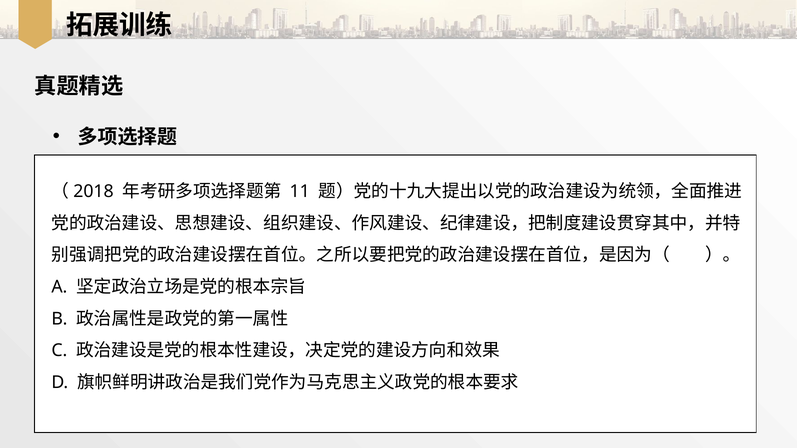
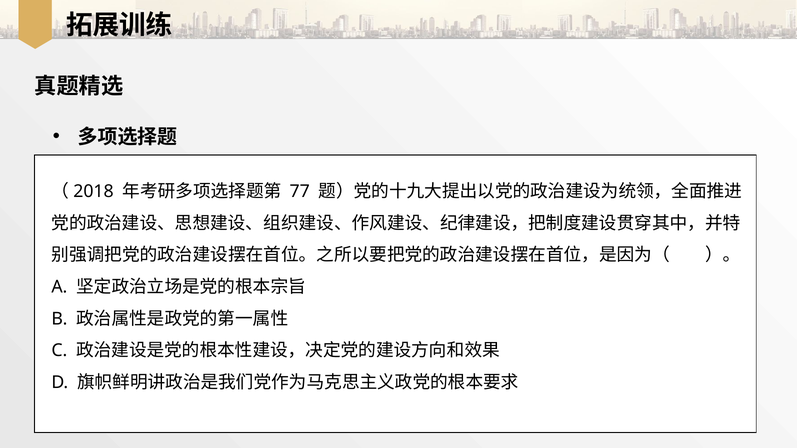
11: 11 -> 77
